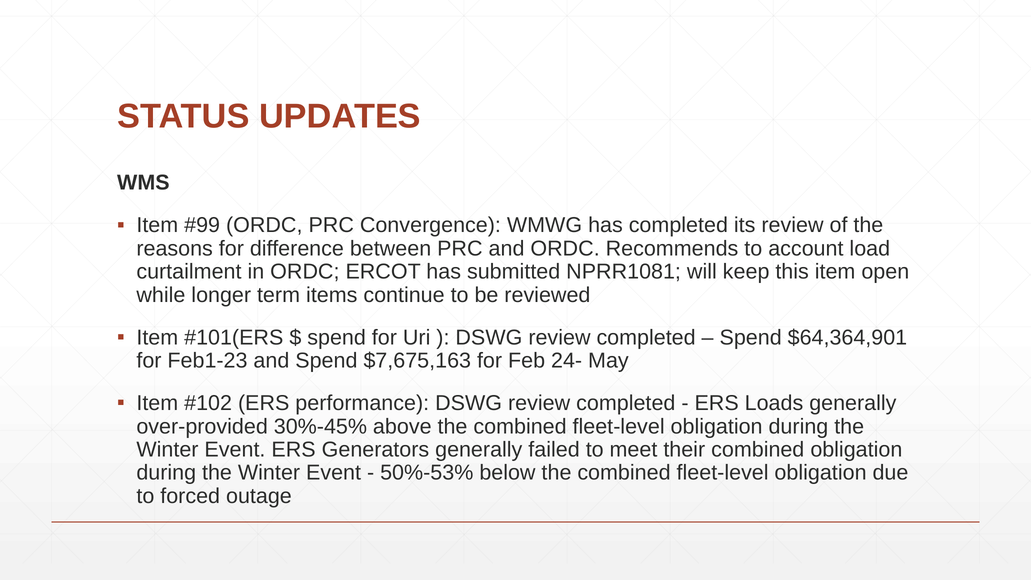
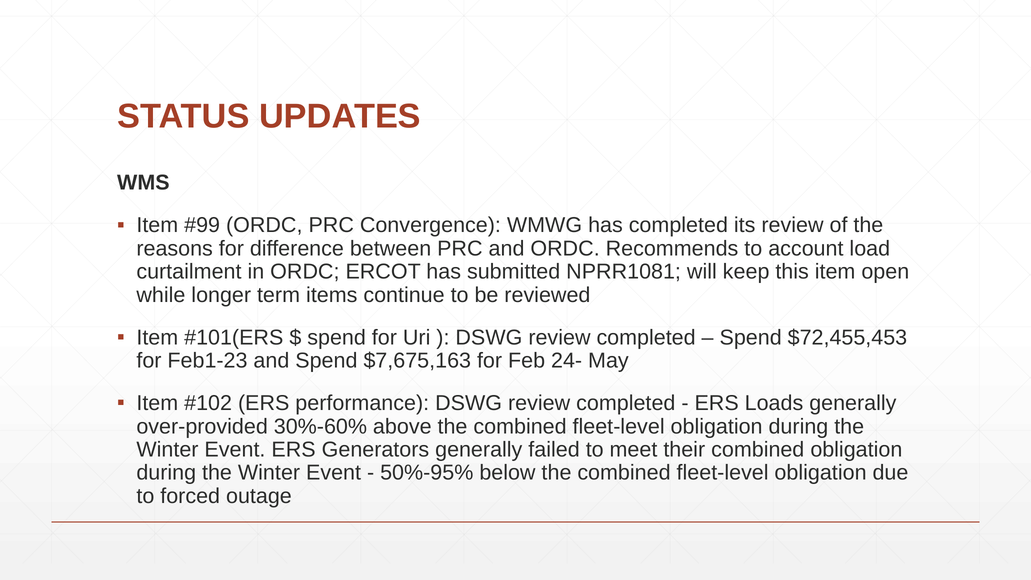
$64,364,901: $64,364,901 -> $72,455,453
30%-45%: 30%-45% -> 30%-60%
50%-53%: 50%-53% -> 50%-95%
